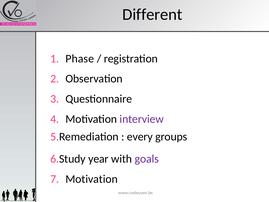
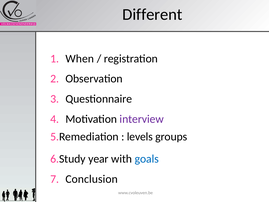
Phase: Phase -> When
every: every -> levels
goals colour: purple -> blue
Motivation at (92, 179): Motivation -> Conclusion
